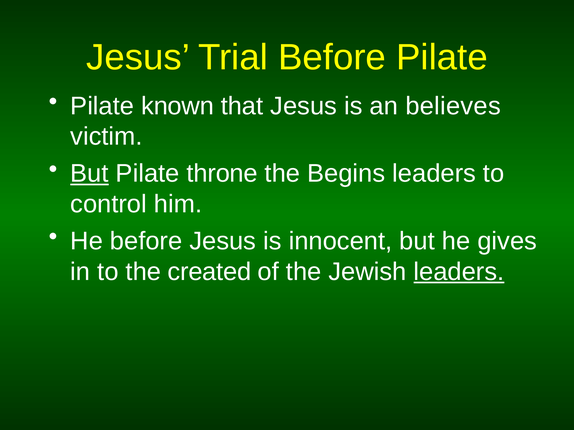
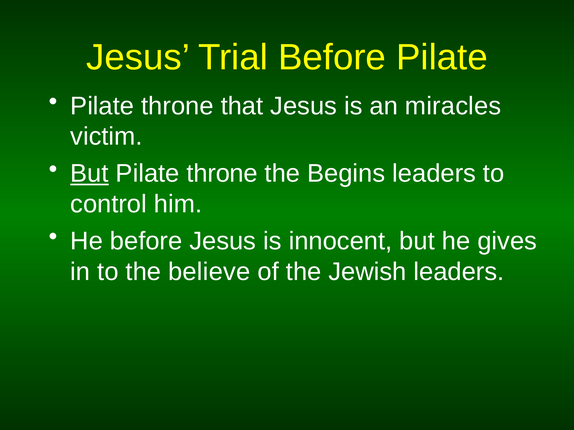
known at (178, 106): known -> throne
believes: believes -> miracles
created: created -> believe
leaders at (459, 272) underline: present -> none
